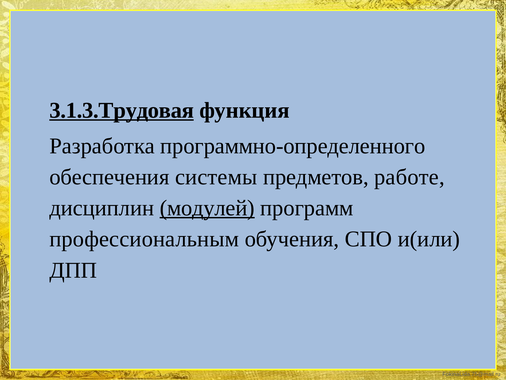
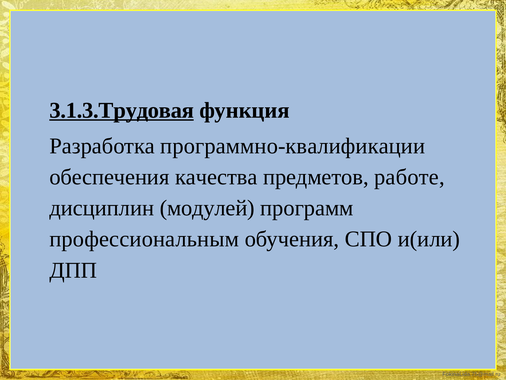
программно-определенного: программно-определенного -> программно-квалификации
системы: системы -> качества
модулей underline: present -> none
